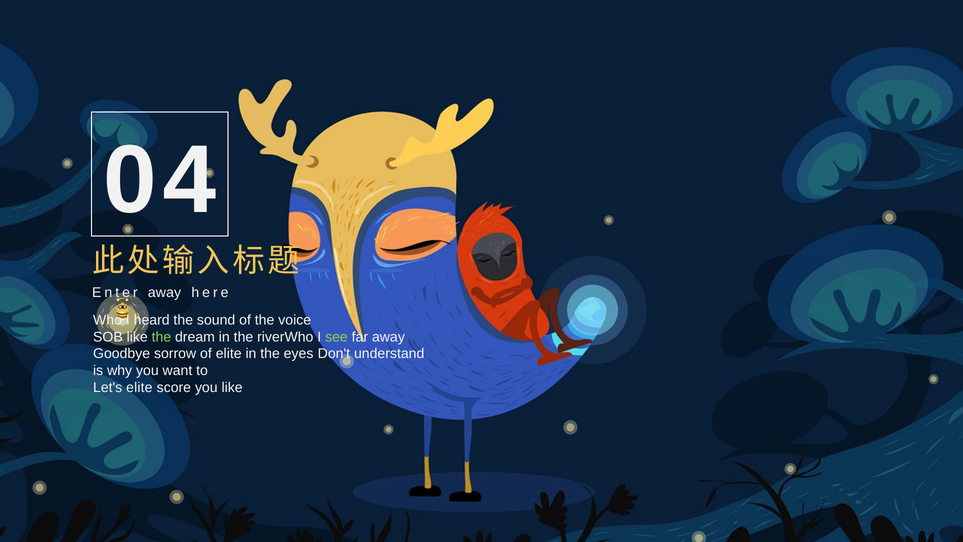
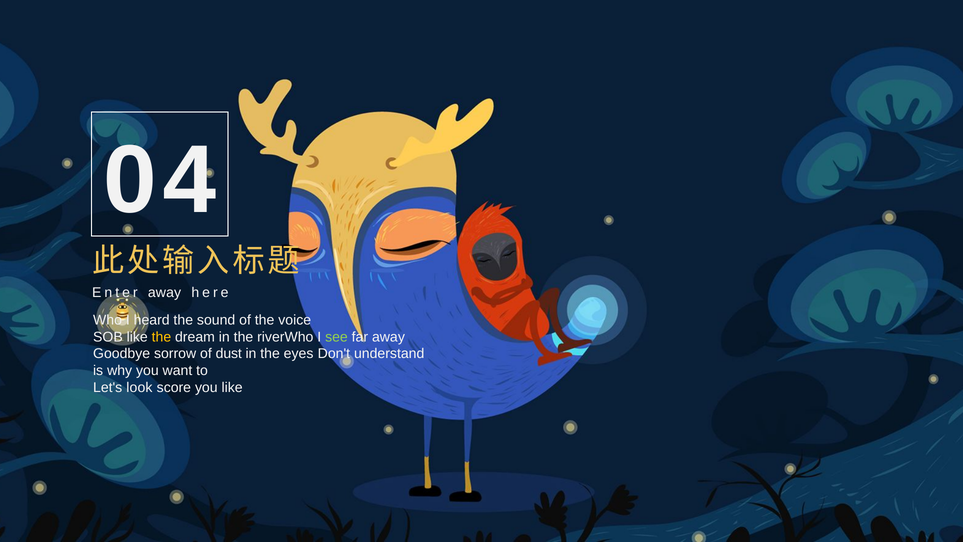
the at (161, 337) colour: light green -> yellow
of elite: elite -> dust
Let's elite: elite -> look
